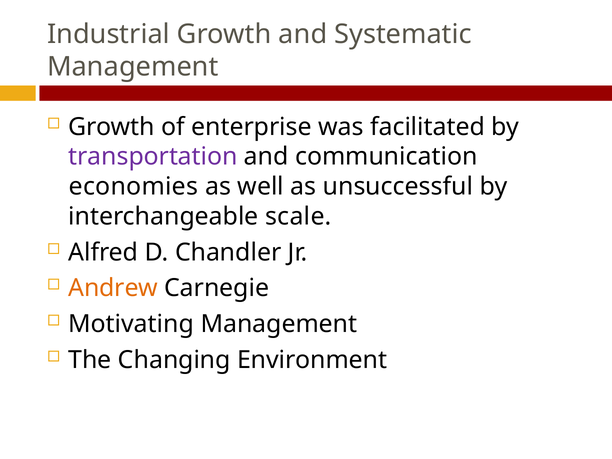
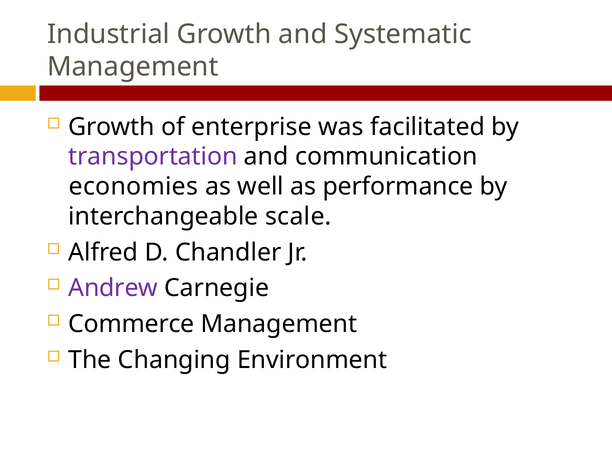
unsuccessful: unsuccessful -> performance
Andrew colour: orange -> purple
Motivating: Motivating -> Commerce
